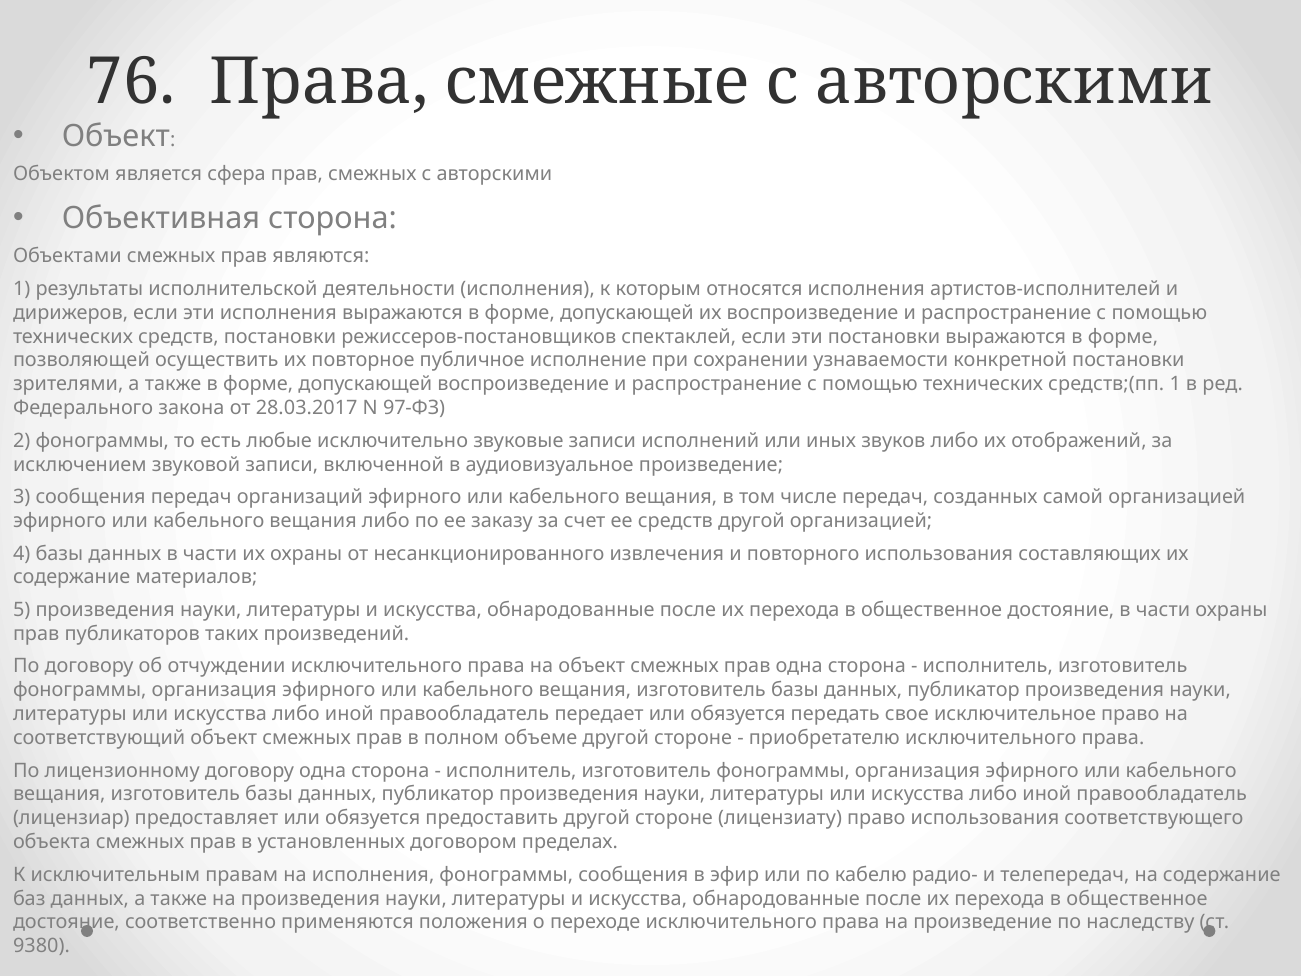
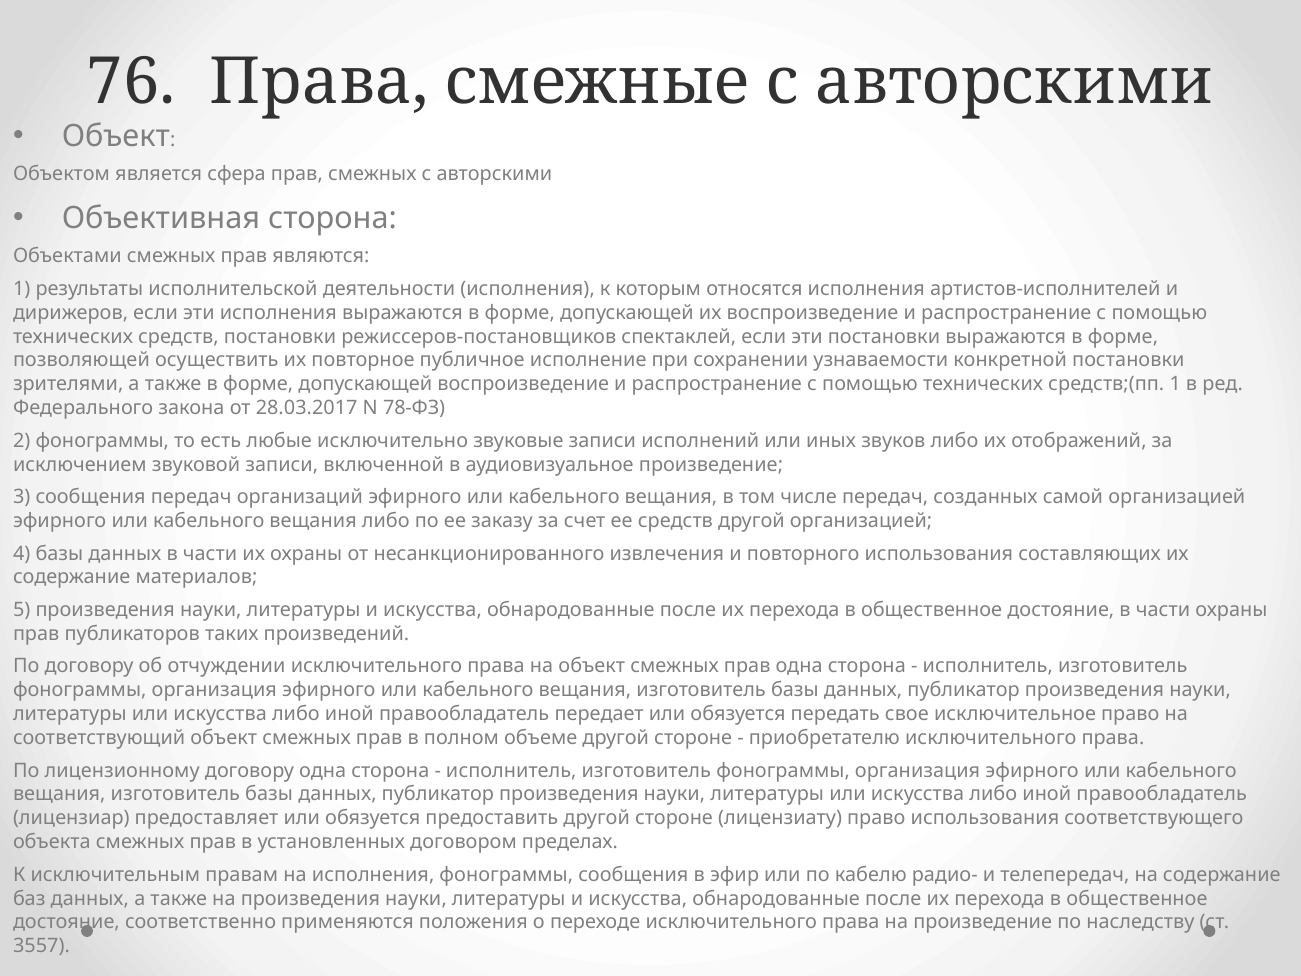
97-ФЗ: 97-ФЗ -> 78-ФЗ
9380: 9380 -> 3557
